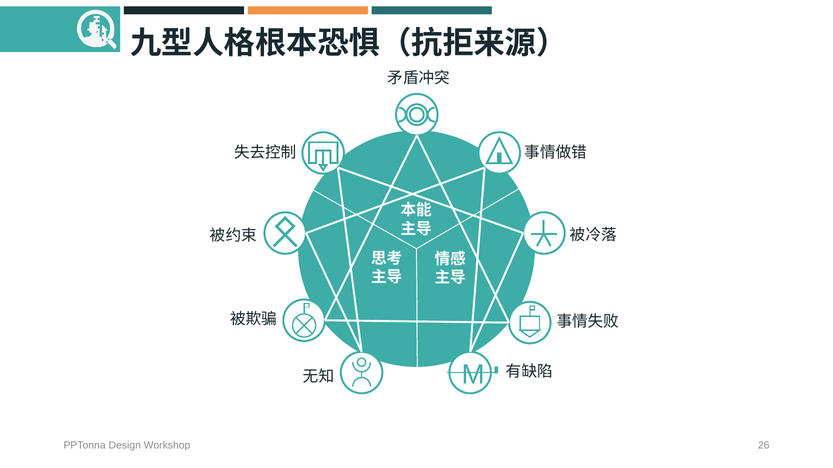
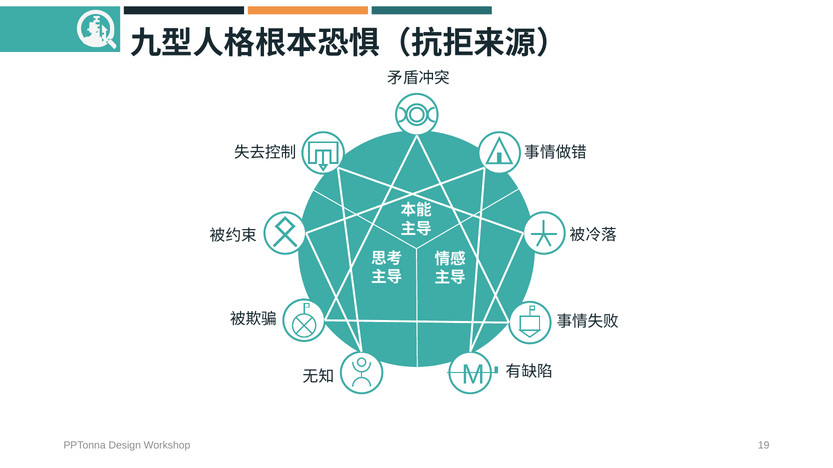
26: 26 -> 19
